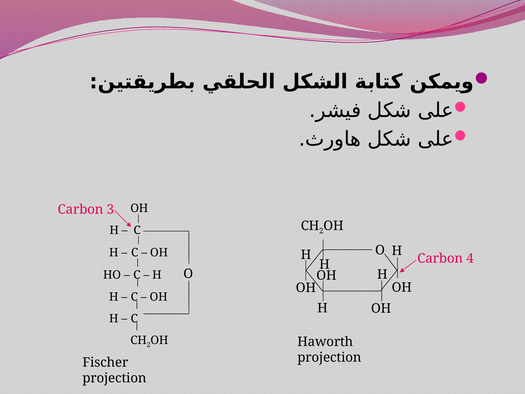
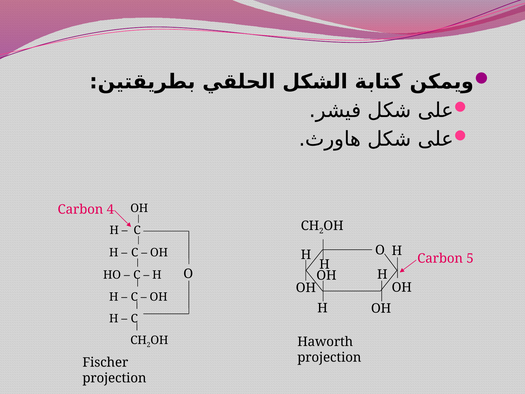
3: 3 -> 4
4: 4 -> 5
